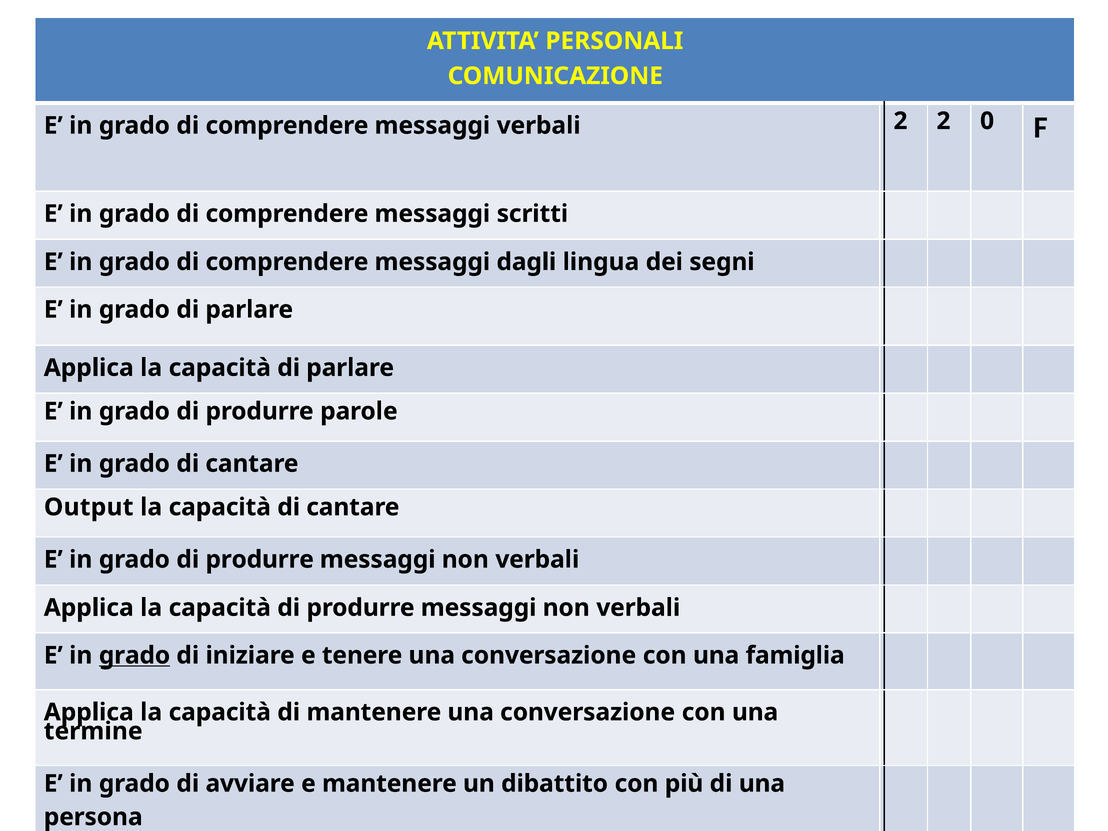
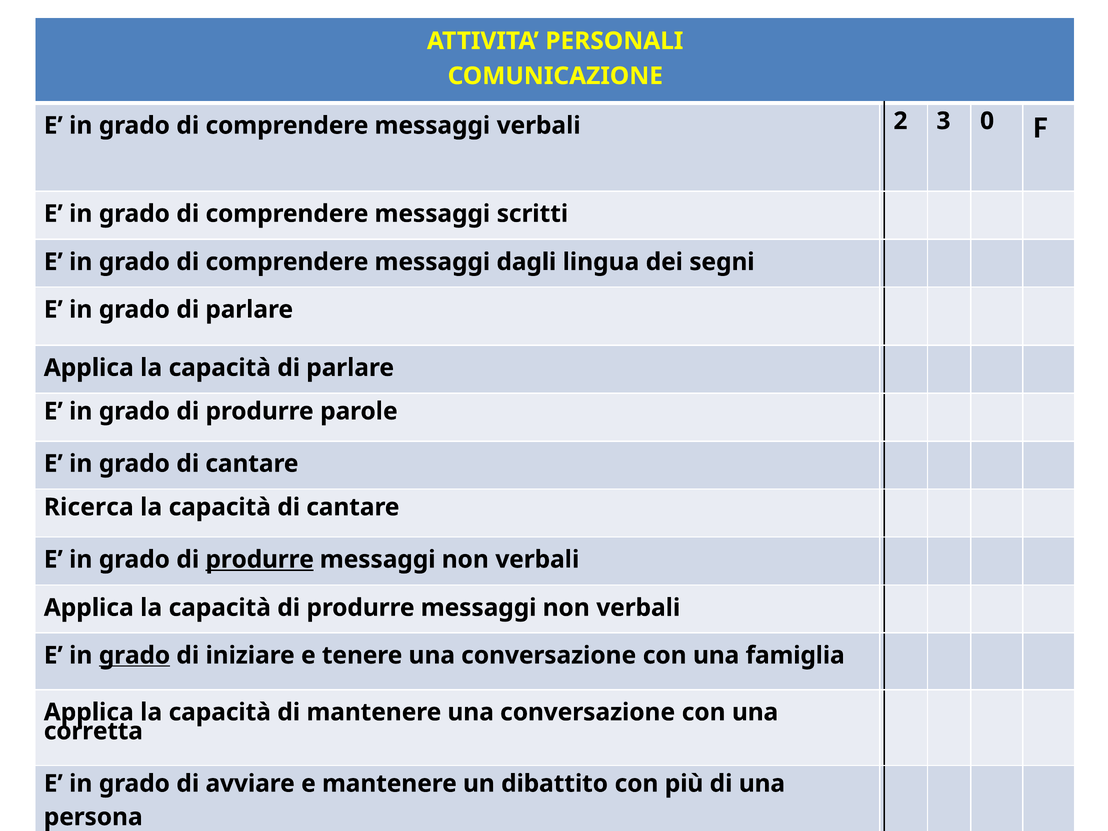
2 2: 2 -> 3
Output: Output -> Ricerca
produrre at (260, 560) underline: none -> present
termine: termine -> corretta
